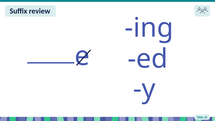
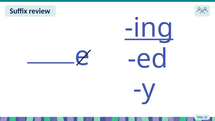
ing underline: none -> present
